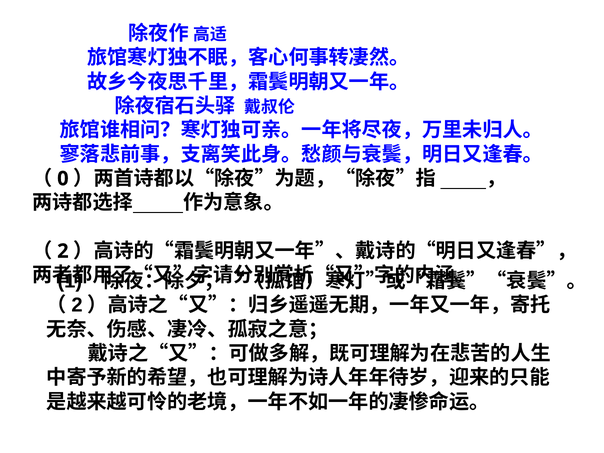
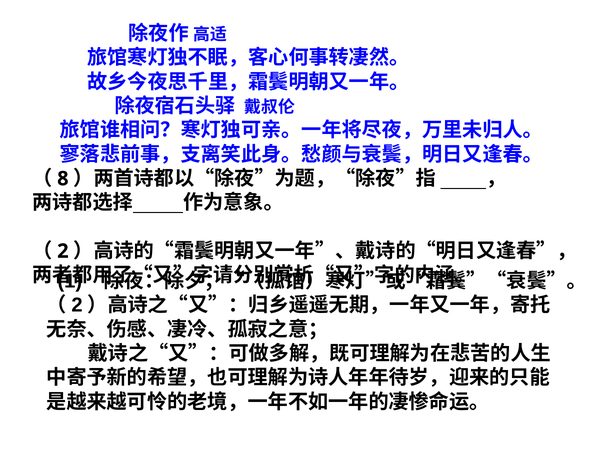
0: 0 -> 8
